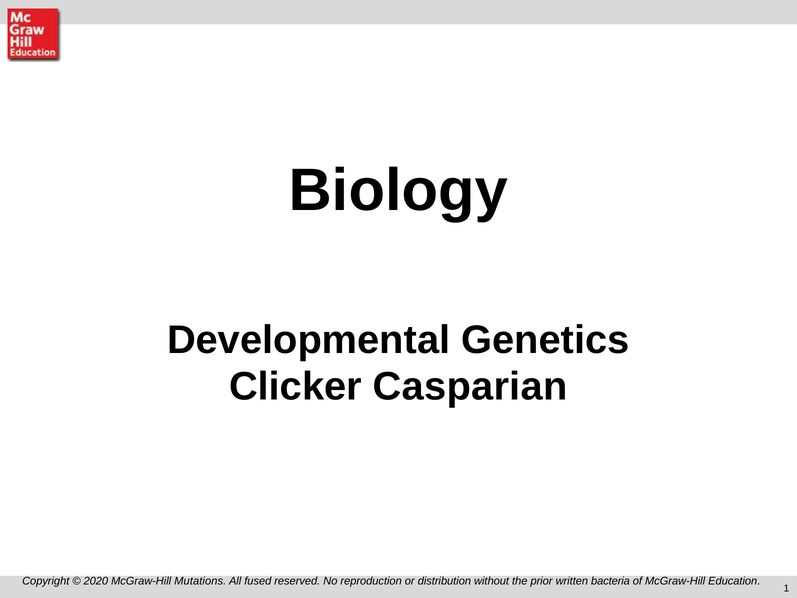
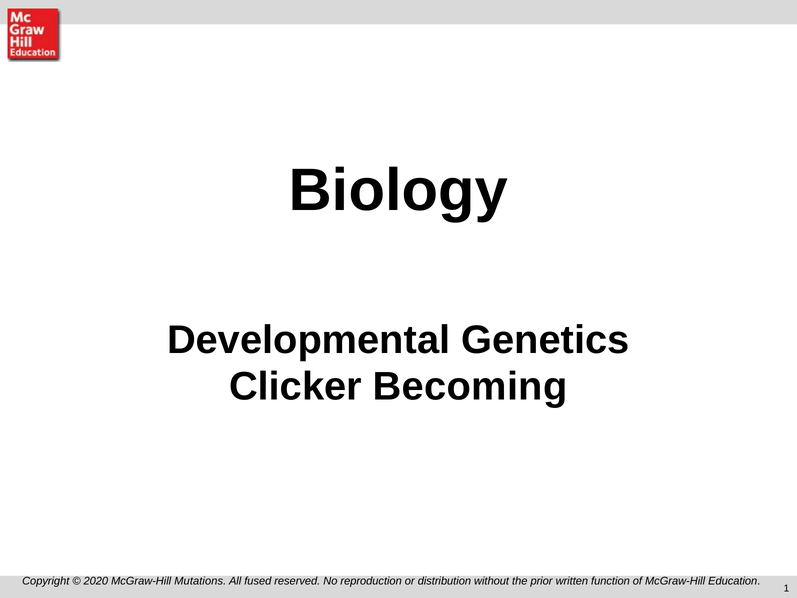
Casparian: Casparian -> Becoming
bacteria: bacteria -> function
